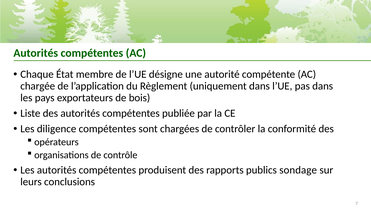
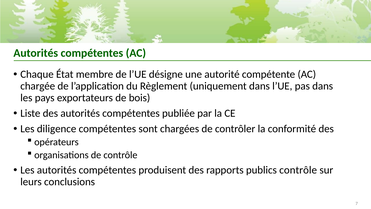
publics sondage: sondage -> contrôle
